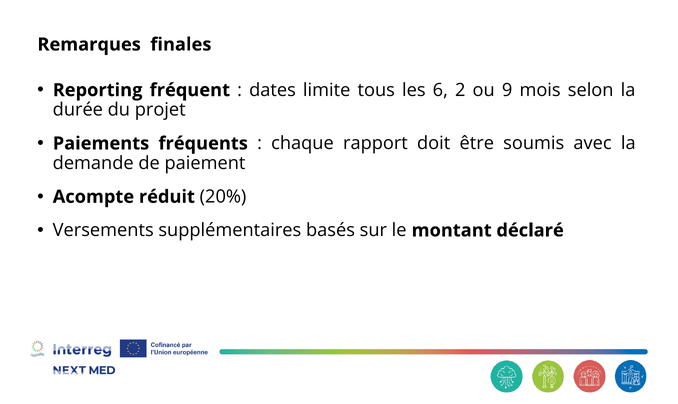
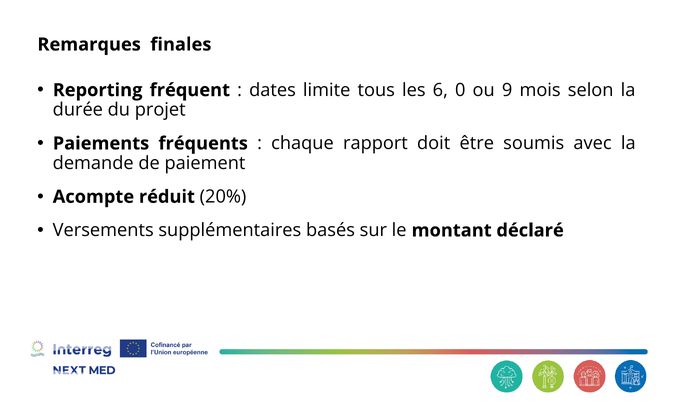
2: 2 -> 0
